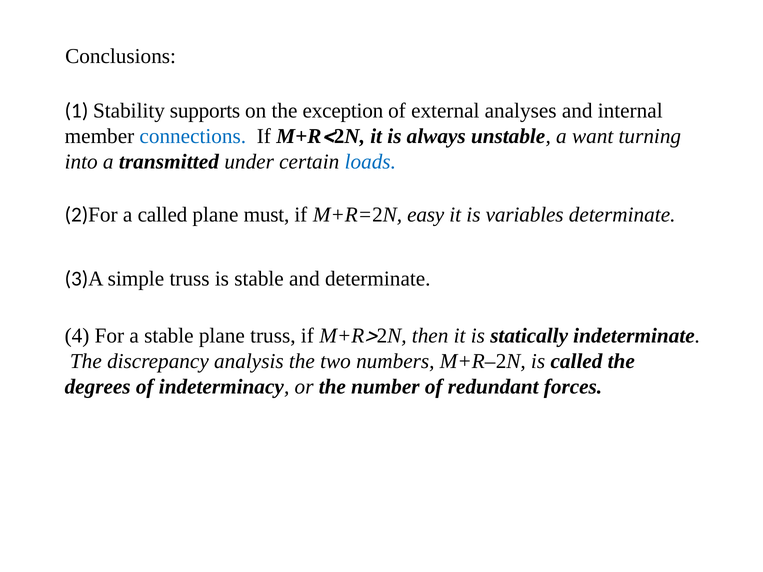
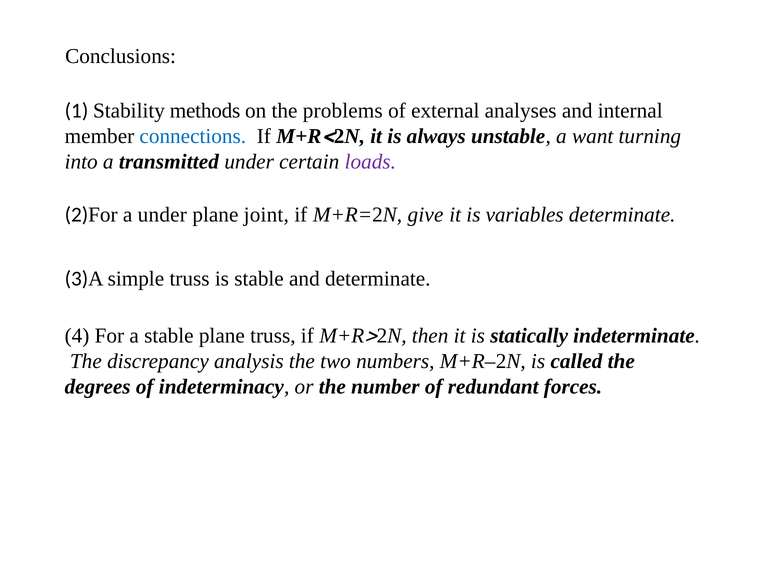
supports: supports -> methods
exception: exception -> problems
loads colour: blue -> purple
a called: called -> under
must: must -> joint
easy: easy -> give
